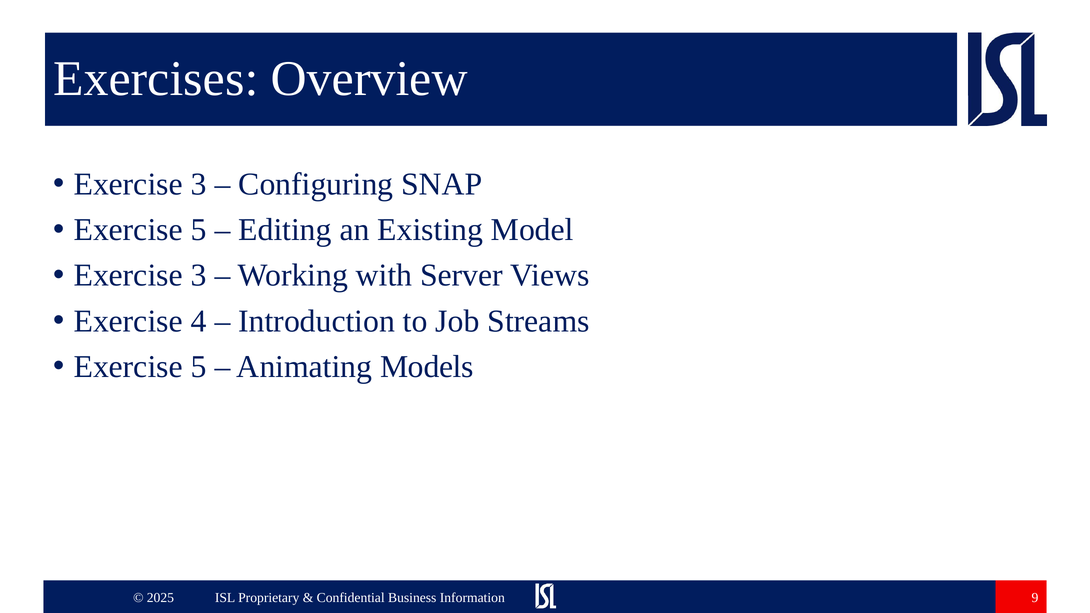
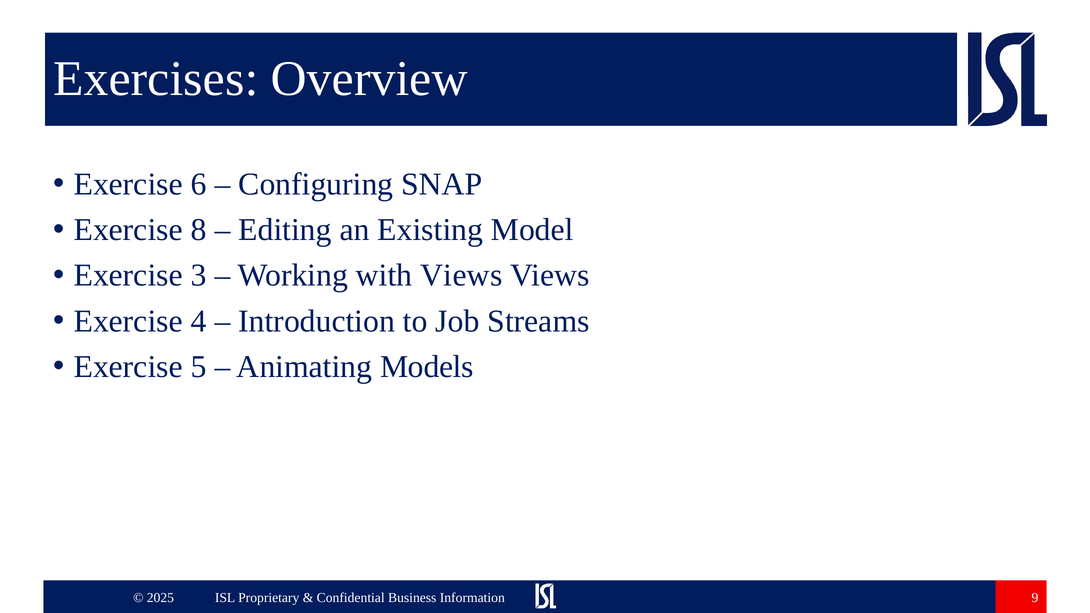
3 at (199, 184): 3 -> 6
5 at (199, 230): 5 -> 8
with Server: Server -> Views
